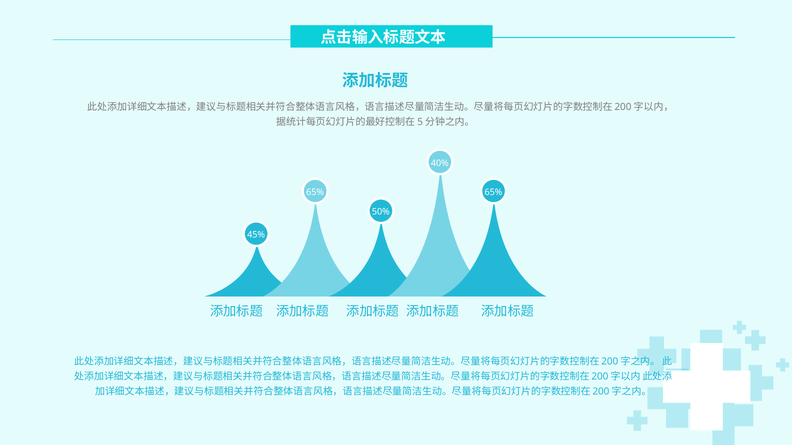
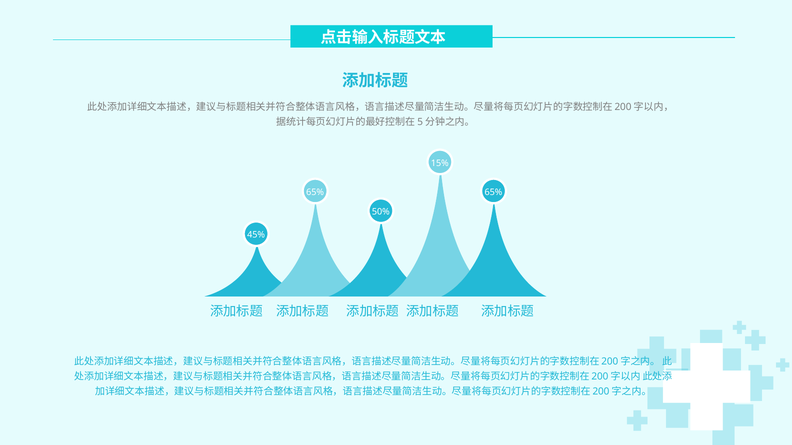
40%: 40% -> 15%
